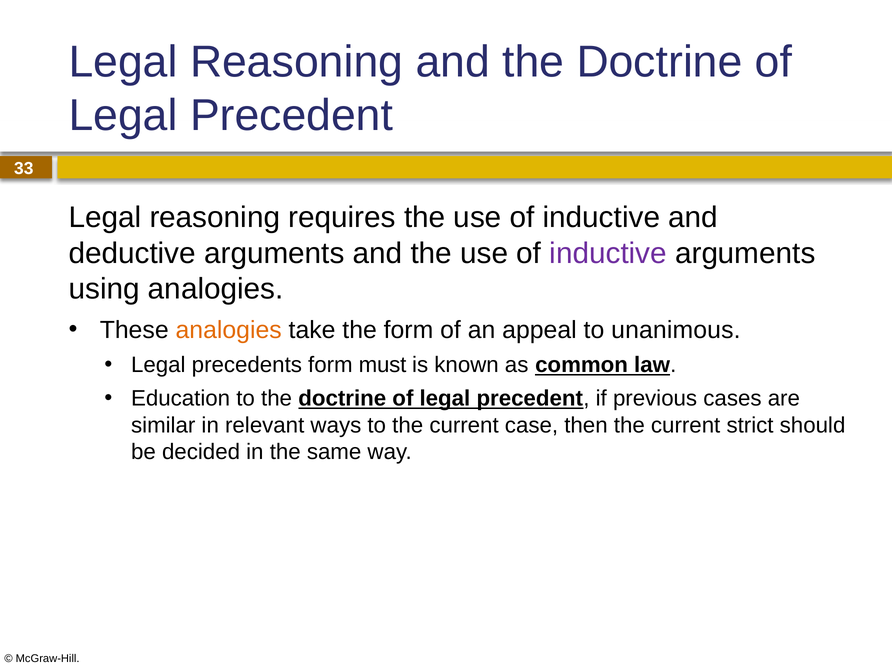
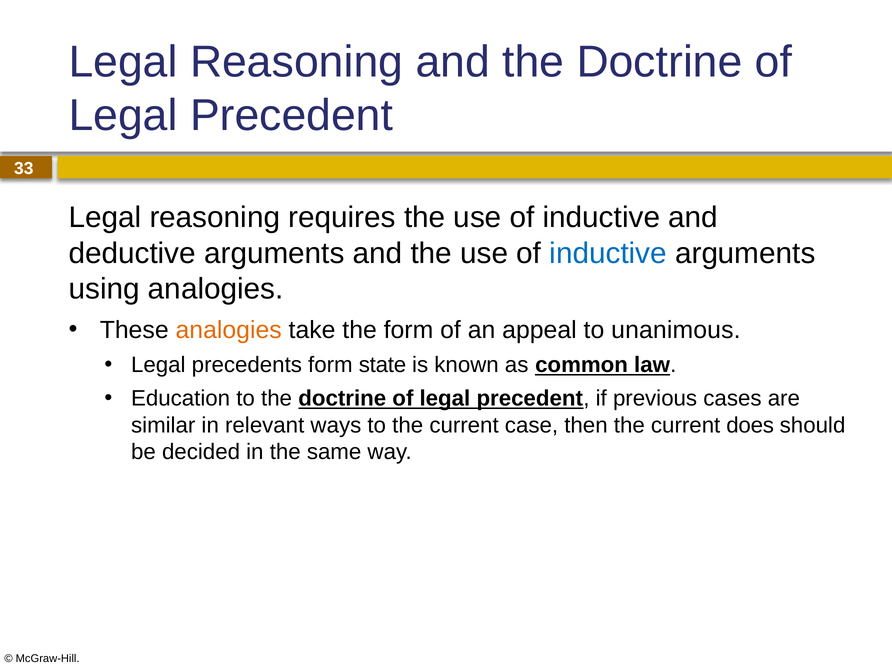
inductive at (608, 253) colour: purple -> blue
must: must -> state
strict: strict -> does
